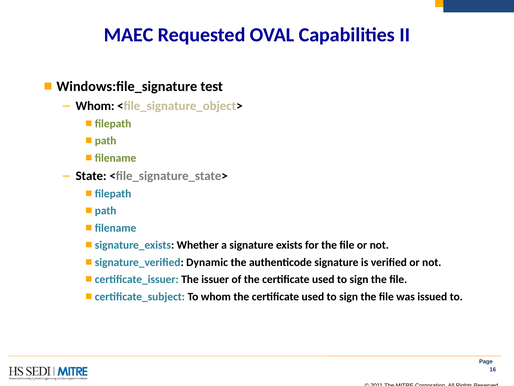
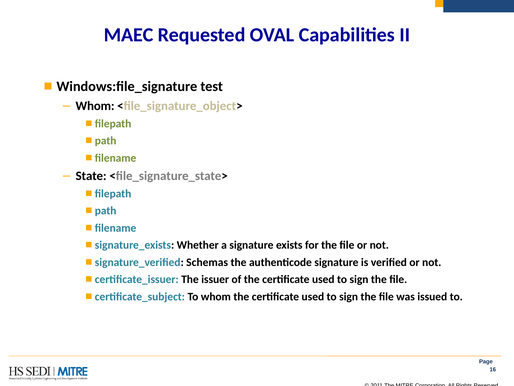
Dynamic: Dynamic -> Schemas
